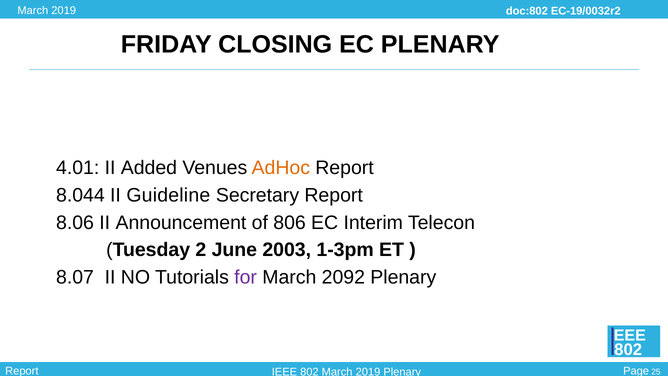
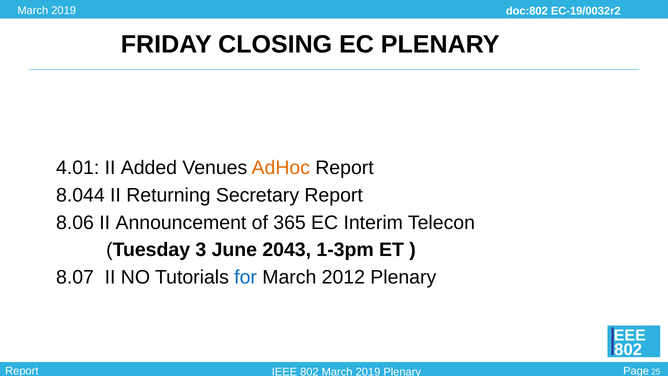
Guideline: Guideline -> Returning
806: 806 -> 365
2: 2 -> 3
2003: 2003 -> 2043
for colour: purple -> blue
2092: 2092 -> 2012
